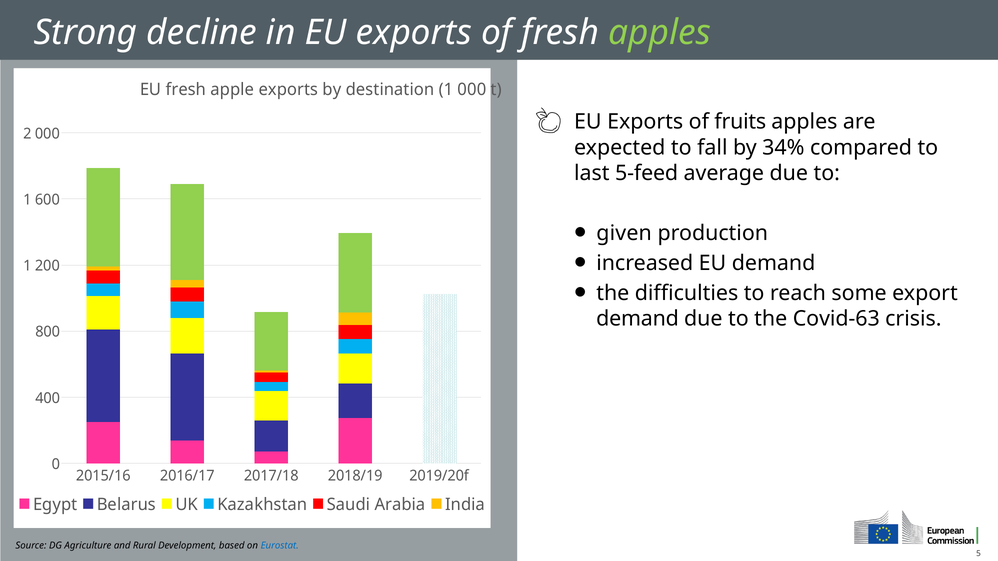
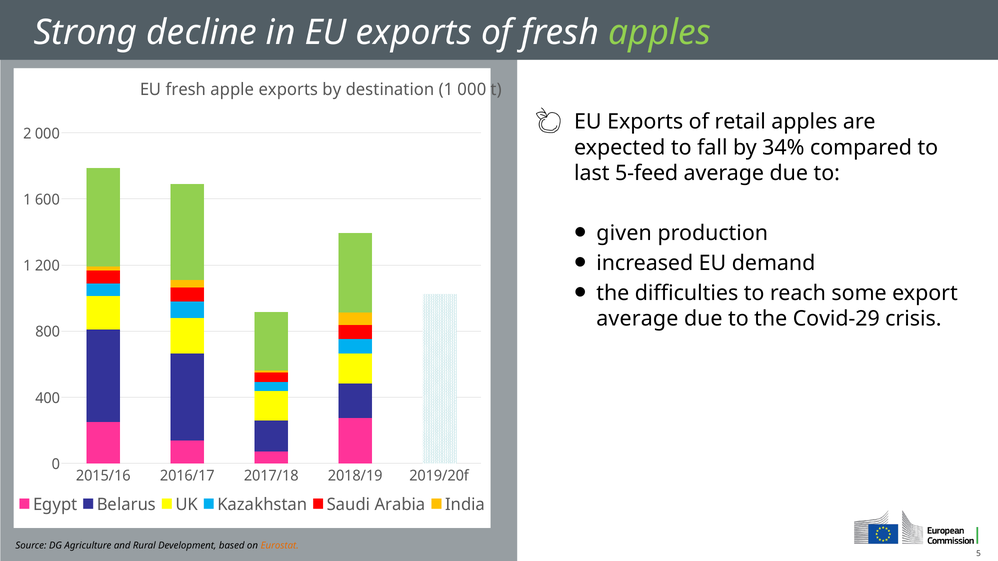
fruits: fruits -> retail
demand at (638, 319): demand -> average
Covid-63: Covid-63 -> Covid-29
Eurostat at (280, 546) colour: blue -> orange
